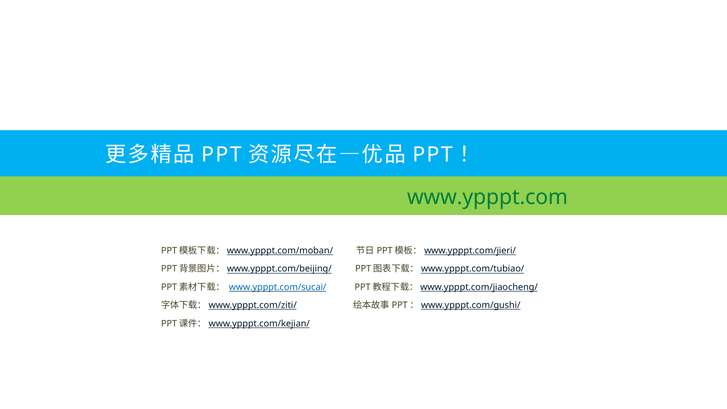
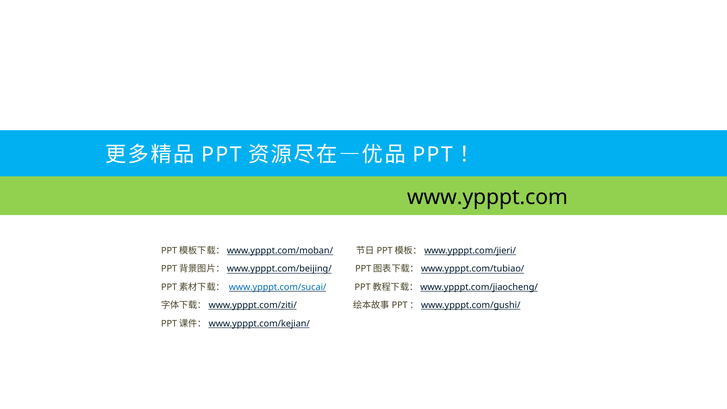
www.ypppt.com colour: green -> black
